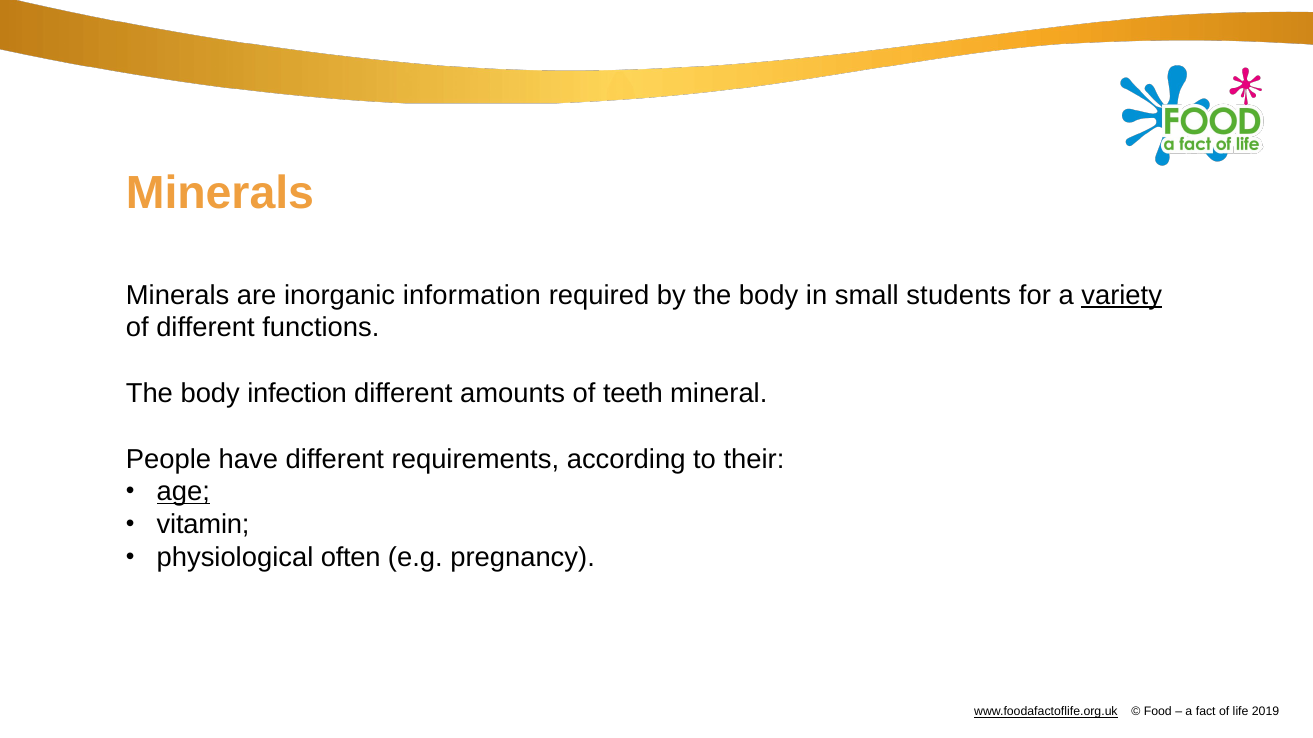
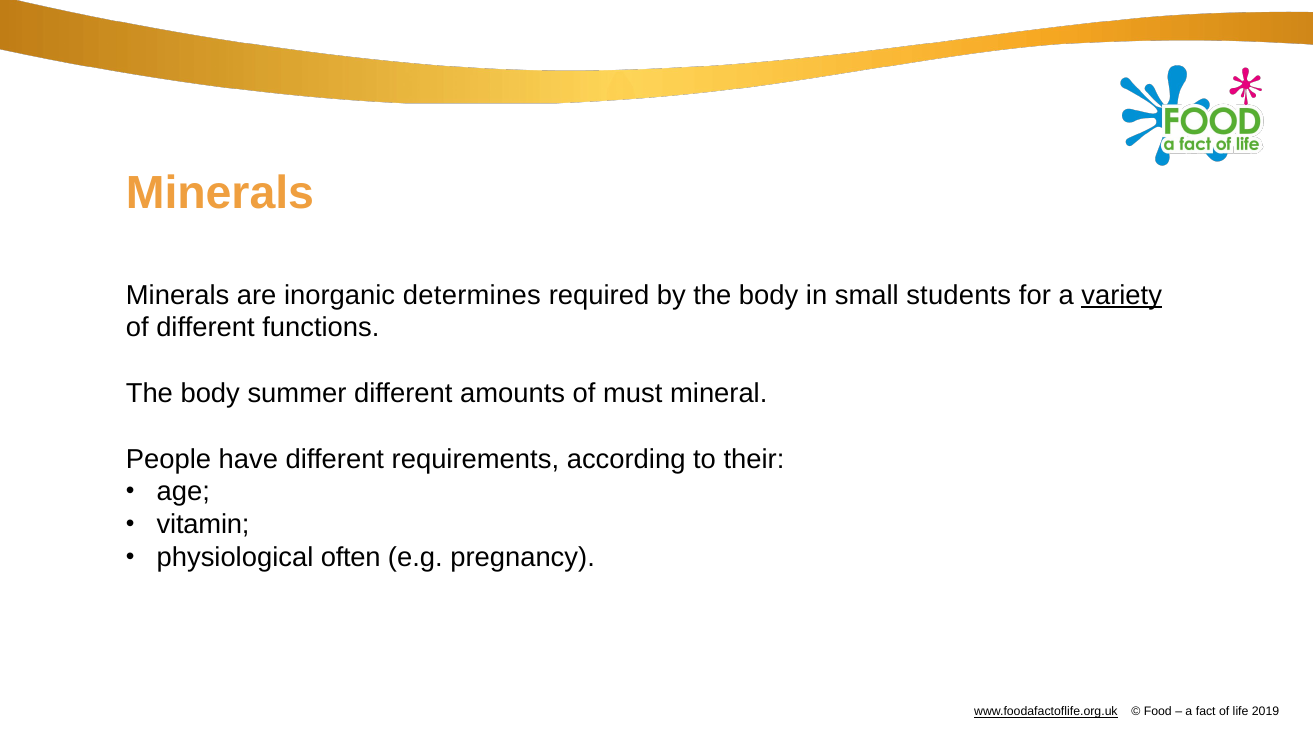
information: information -> determines
infection: infection -> summer
teeth: teeth -> must
age underline: present -> none
